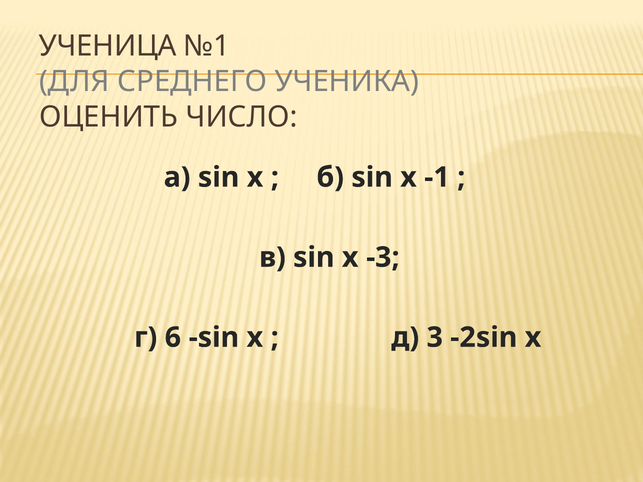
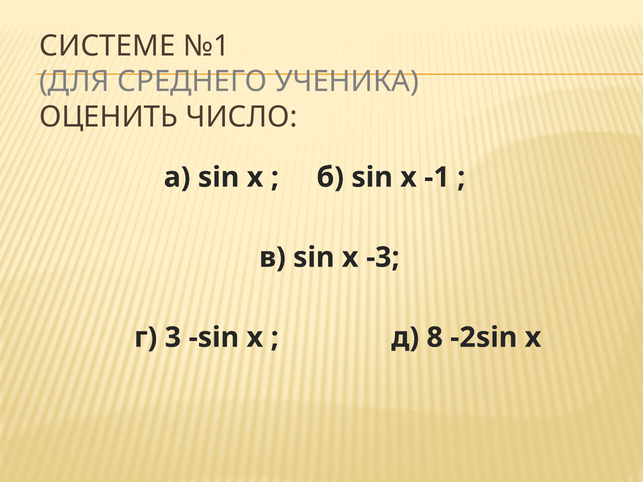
УЧЕНИЦА: УЧЕНИЦА -> СИСТЕМЕ
6: 6 -> 3
3: 3 -> 8
